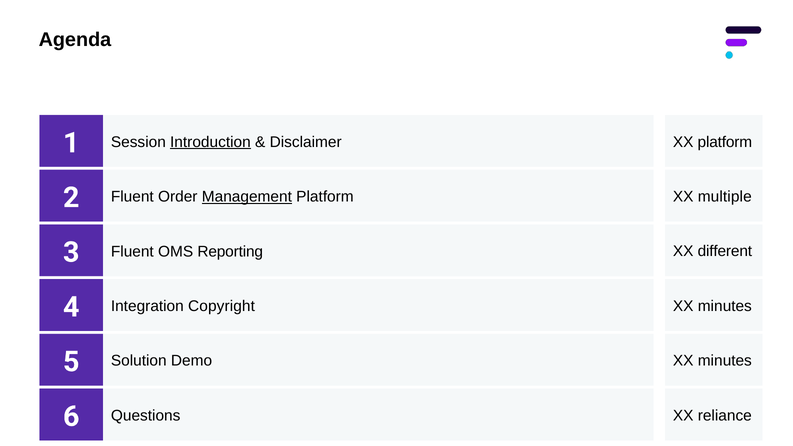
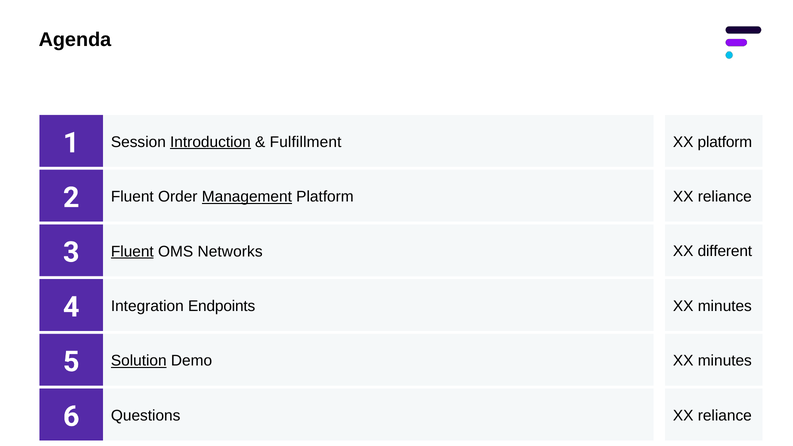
Disclaimer: Disclaimer -> Fulfillment
multiple at (725, 197): multiple -> reliance
Fluent at (132, 251) underline: none -> present
Reporting: Reporting -> Networks
Copyright: Copyright -> Endpoints
Solution underline: none -> present
